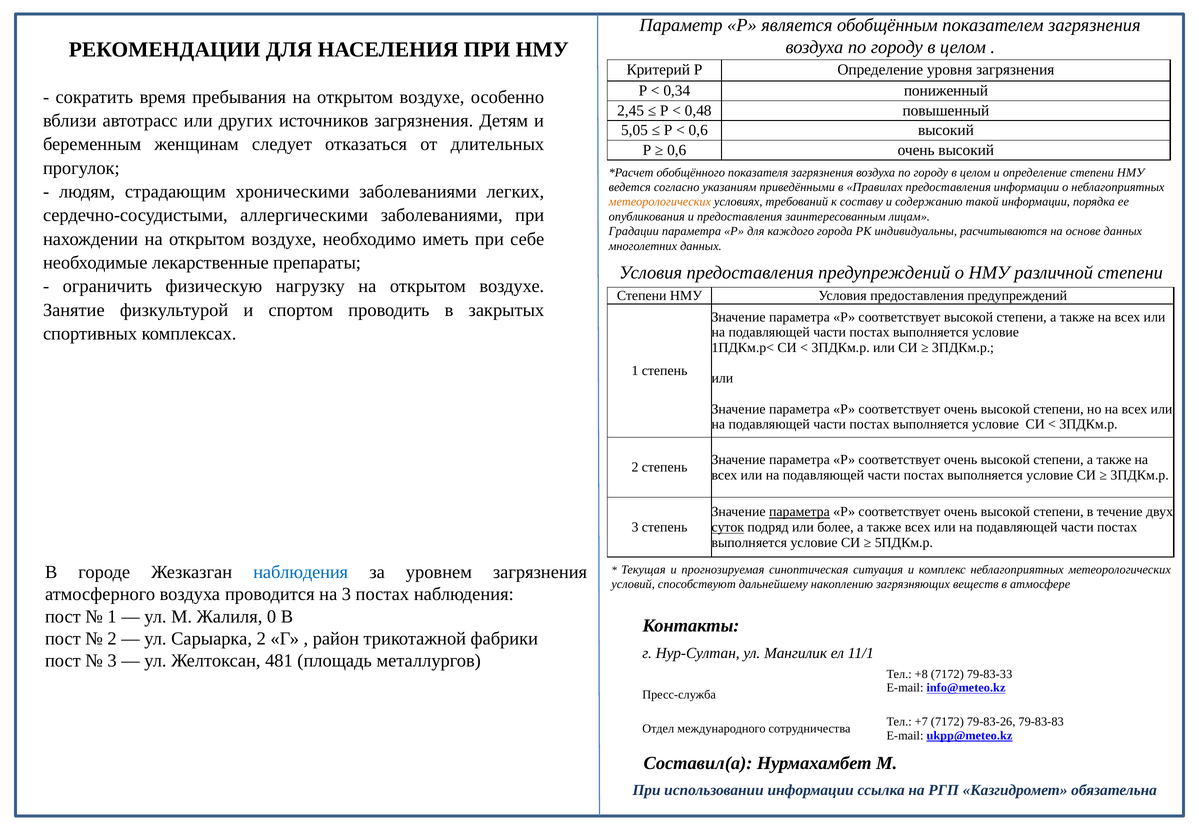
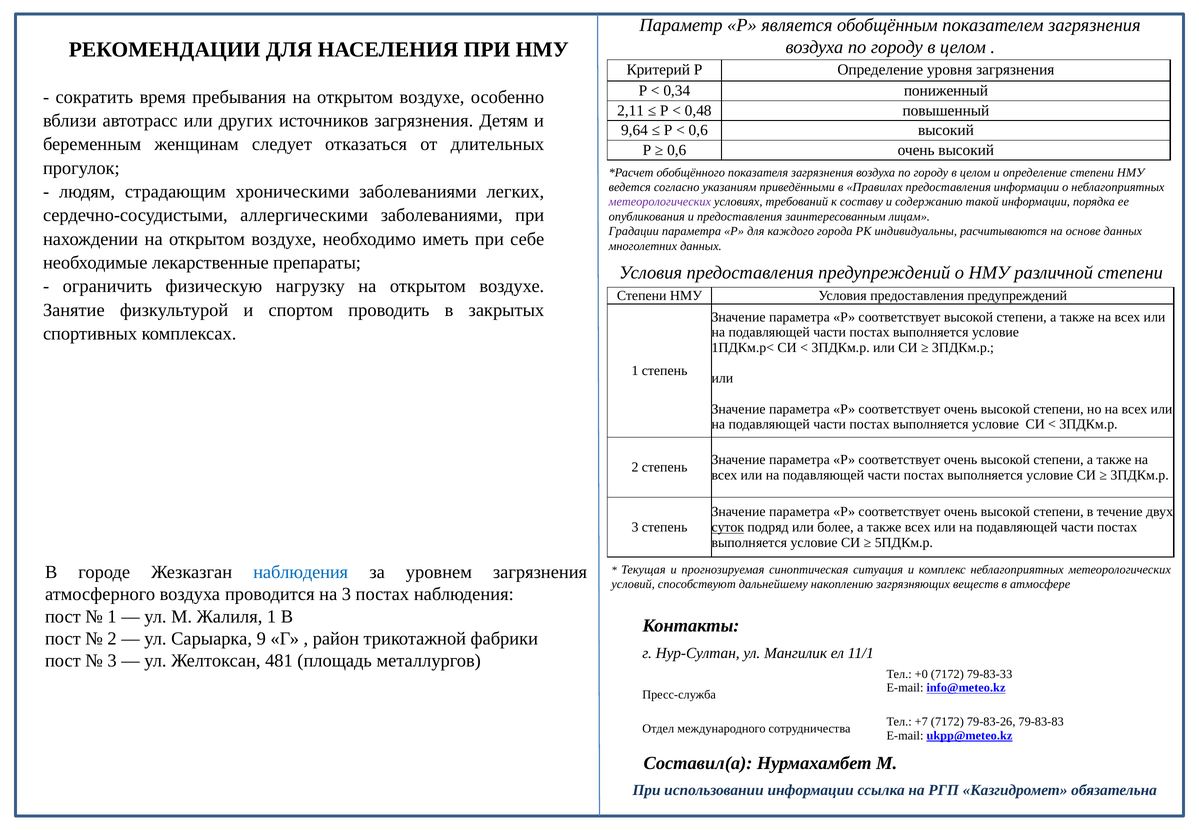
2,45: 2,45 -> 2,11
5,05: 5,05 -> 9,64
метеорологических at (660, 202) colour: orange -> purple
параметра at (799, 512) underline: present -> none
Жалиля 0: 0 -> 1
Сарыарка 2: 2 -> 9
+8: +8 -> +0
